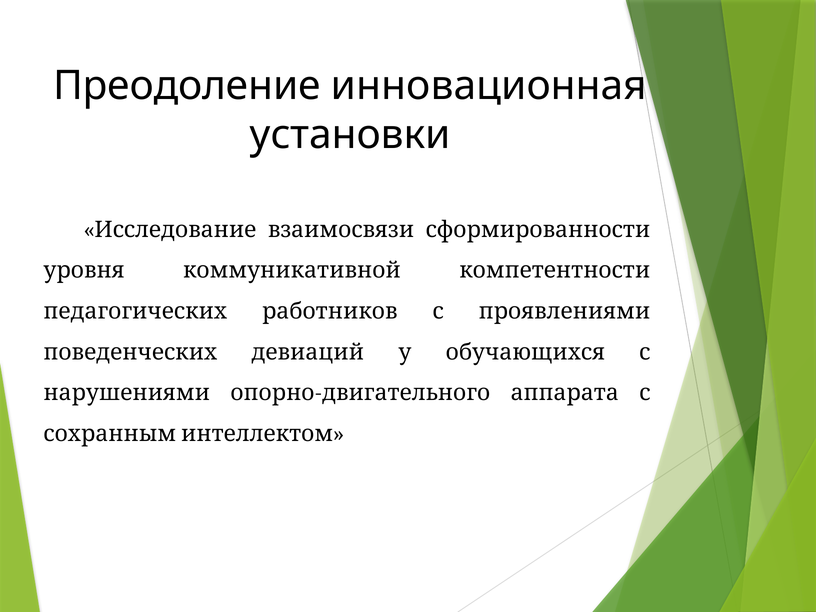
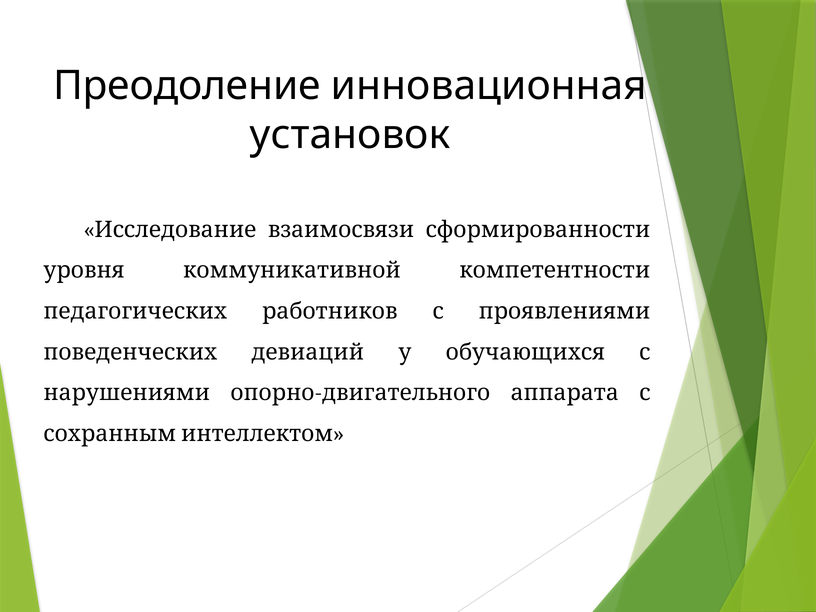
установки: установки -> установок
